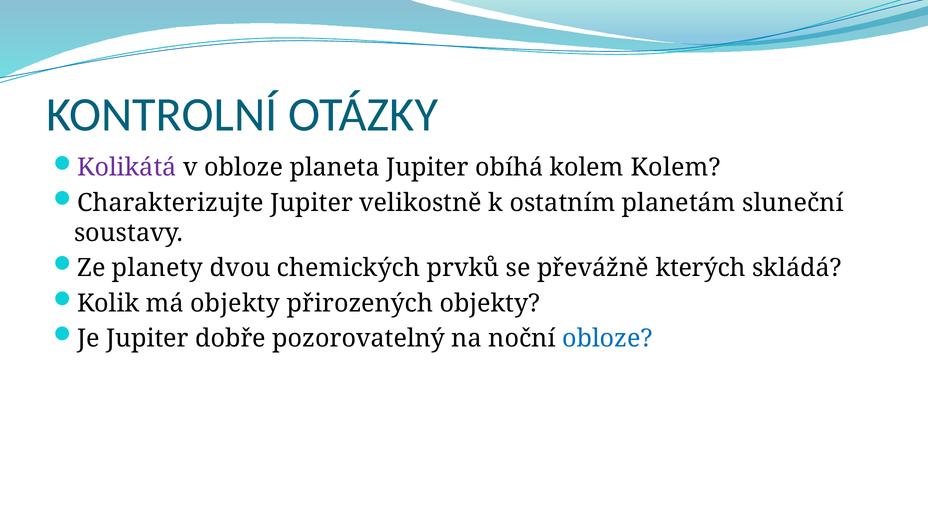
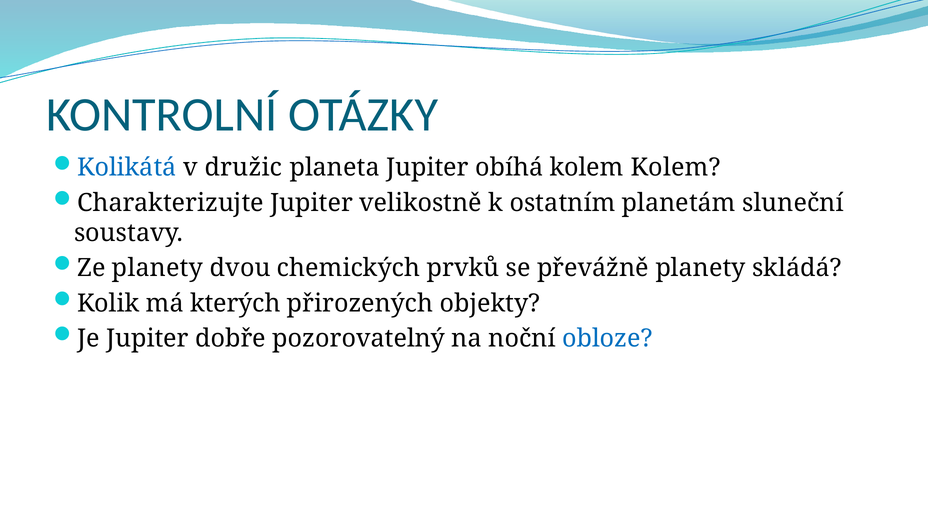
Kolikátá colour: purple -> blue
v obloze: obloze -> družic
převážně kterých: kterých -> planety
má objekty: objekty -> kterých
